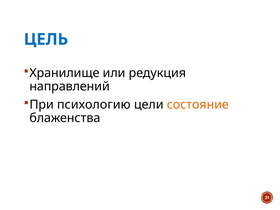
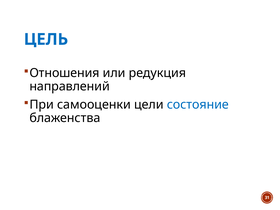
Хранилище: Хранилище -> Отношения
психологию: психологию -> самооценки
состояние colour: orange -> blue
